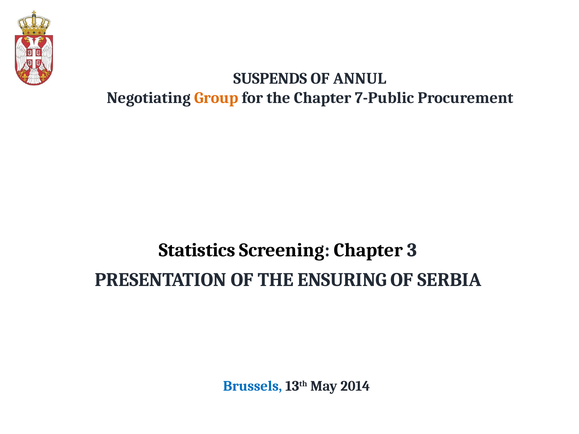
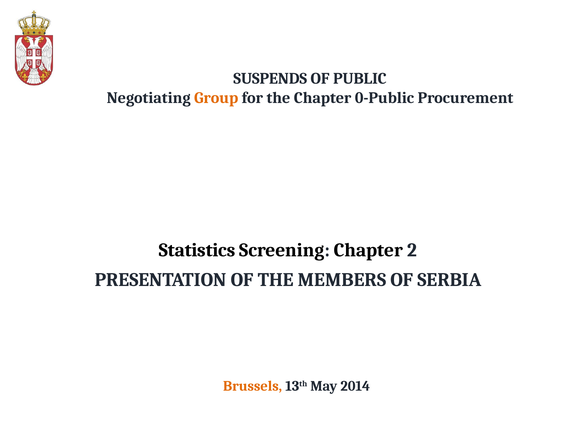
ANNUL: ANNUL -> PUBLIC
7-Public: 7-Public -> 0-Public
3: 3 -> 2
ENSURING: ENSURING -> MEMBERS
Brussels colour: blue -> orange
